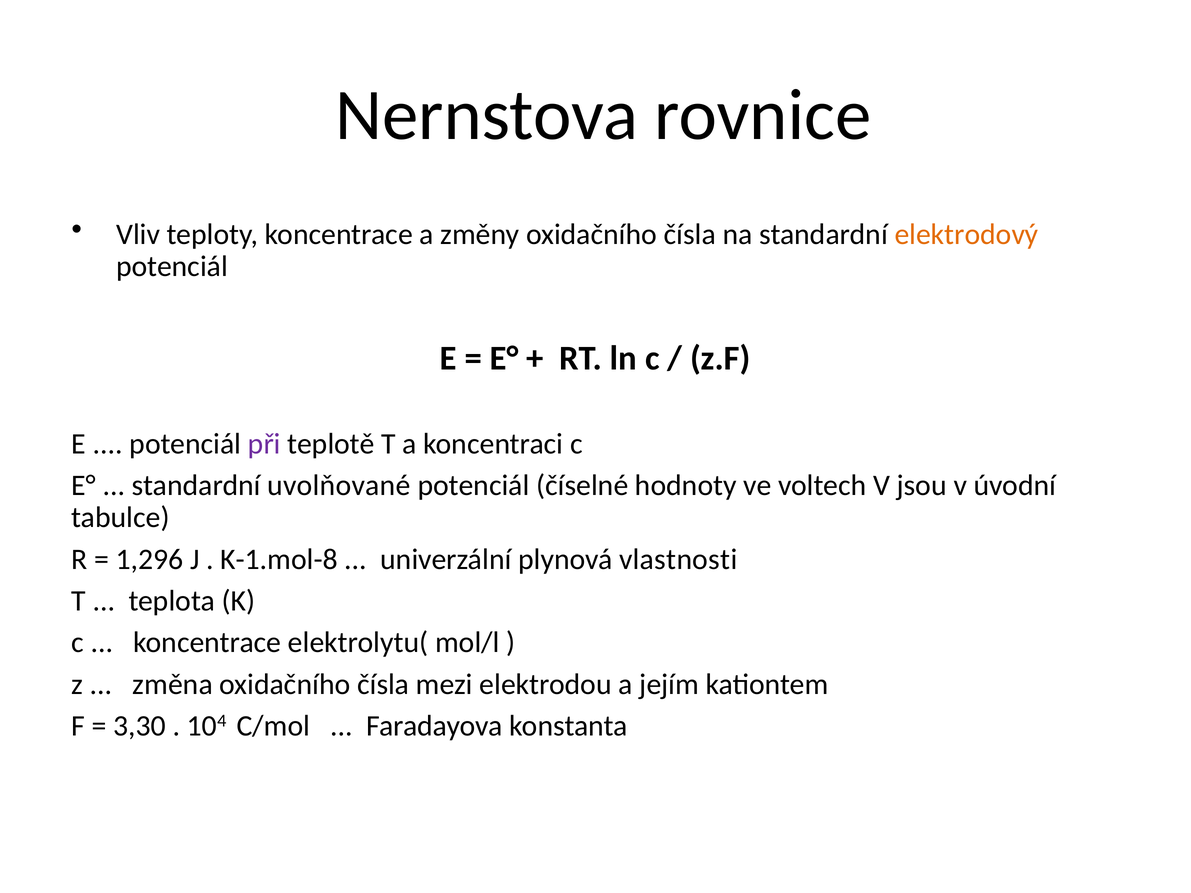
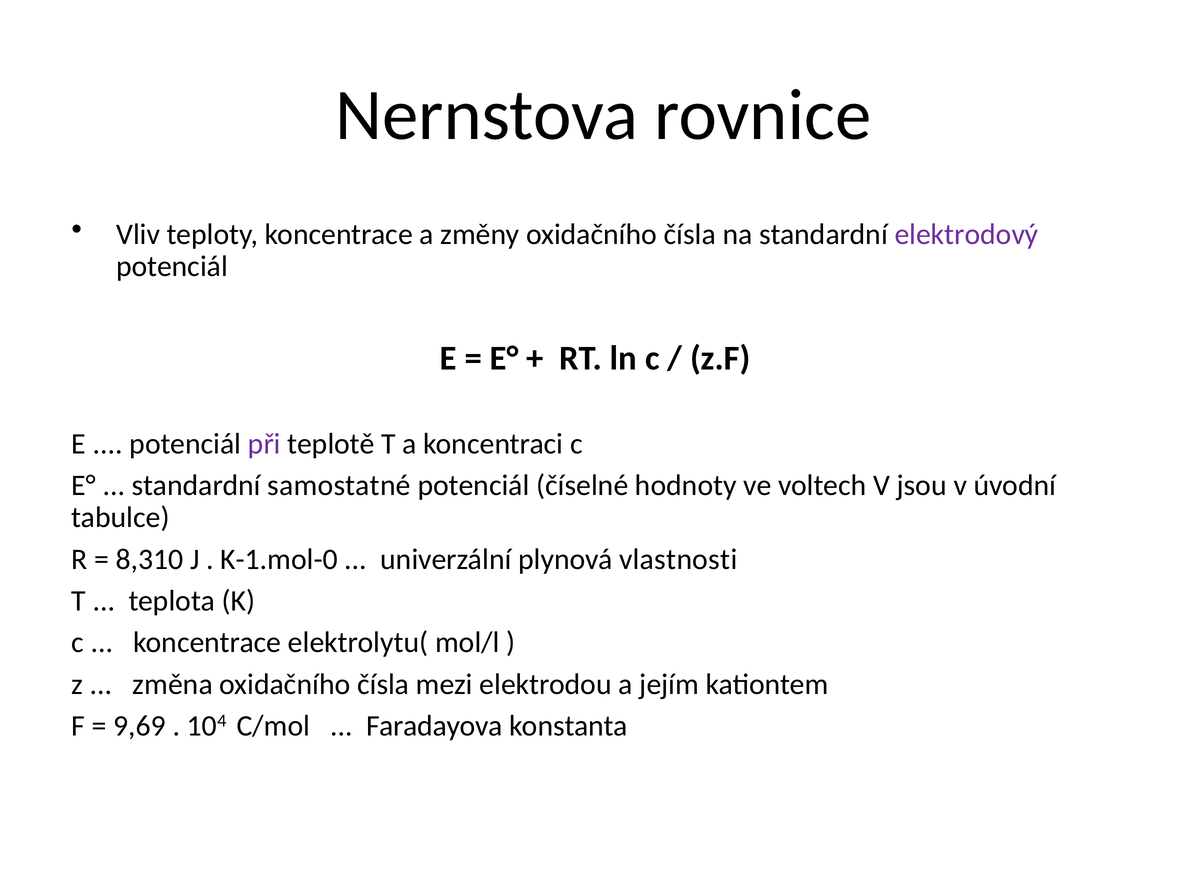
elektrodový colour: orange -> purple
uvolňované: uvolňované -> samostatné
1,296: 1,296 -> 8,310
K-1.mol-8: K-1.mol-8 -> K-1.mol-0
3,30: 3,30 -> 9,69
